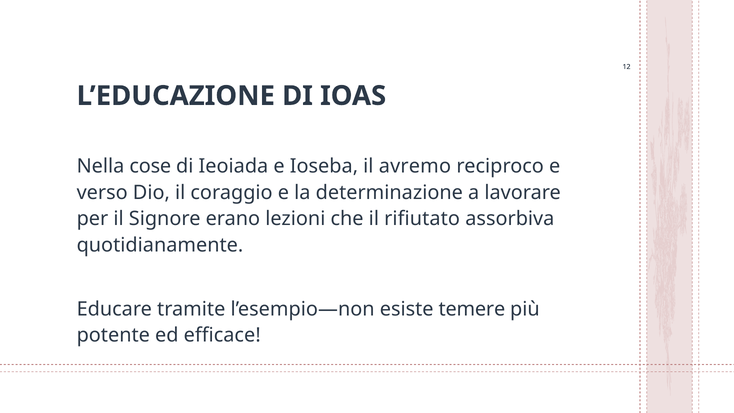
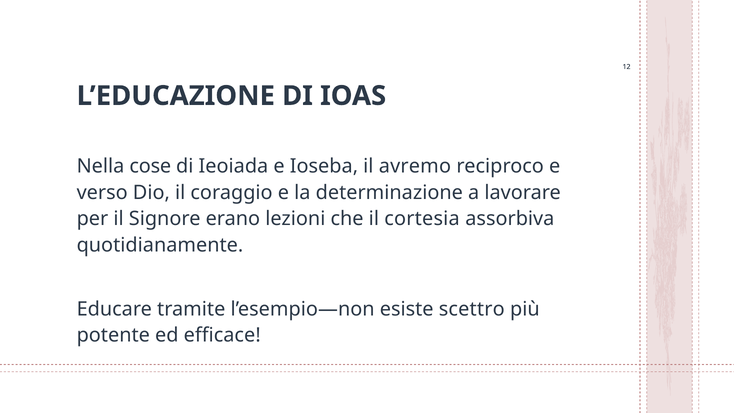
rifiutato: rifiutato -> cortesia
temere: temere -> scettro
